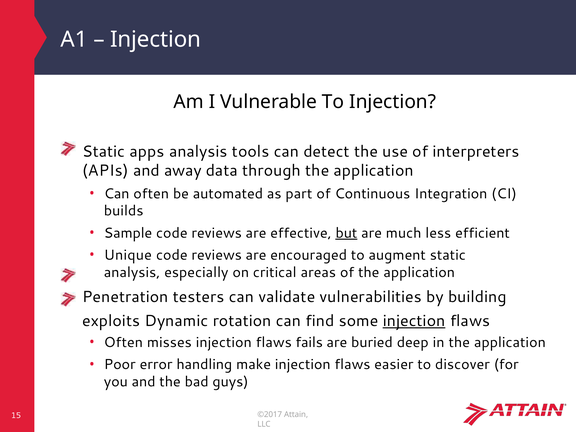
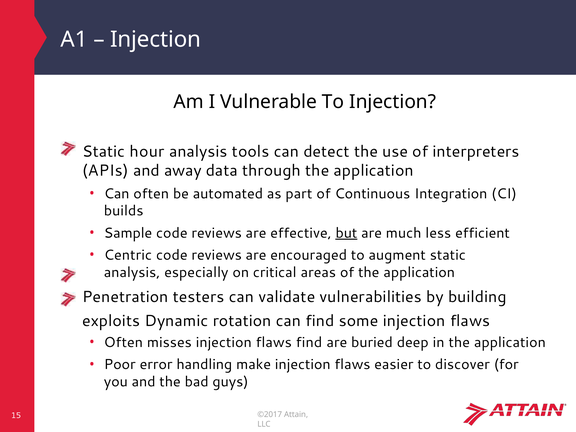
apps: apps -> hour
Unique: Unique -> Centric
injection at (414, 321) underline: present -> none
flaws fails: fails -> find
